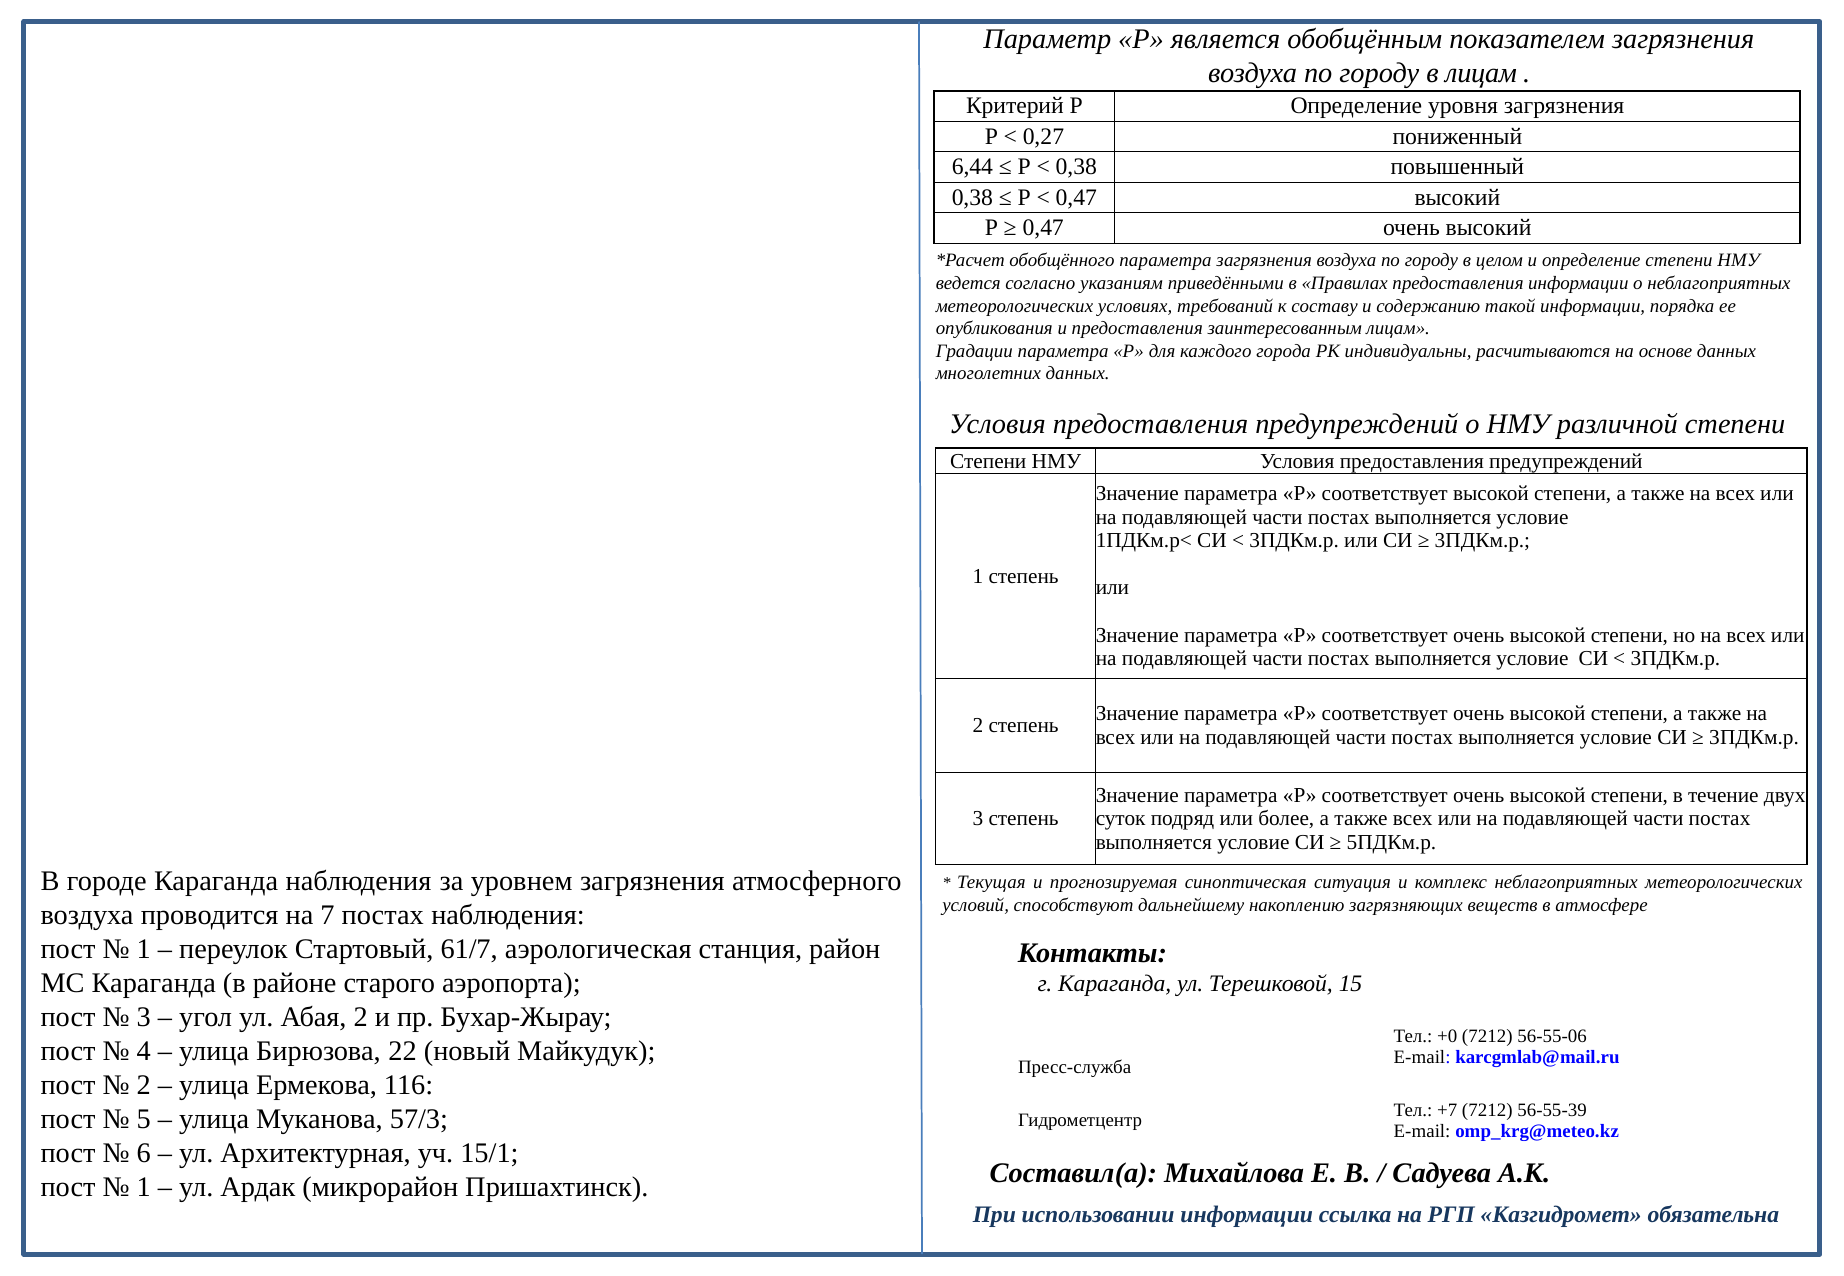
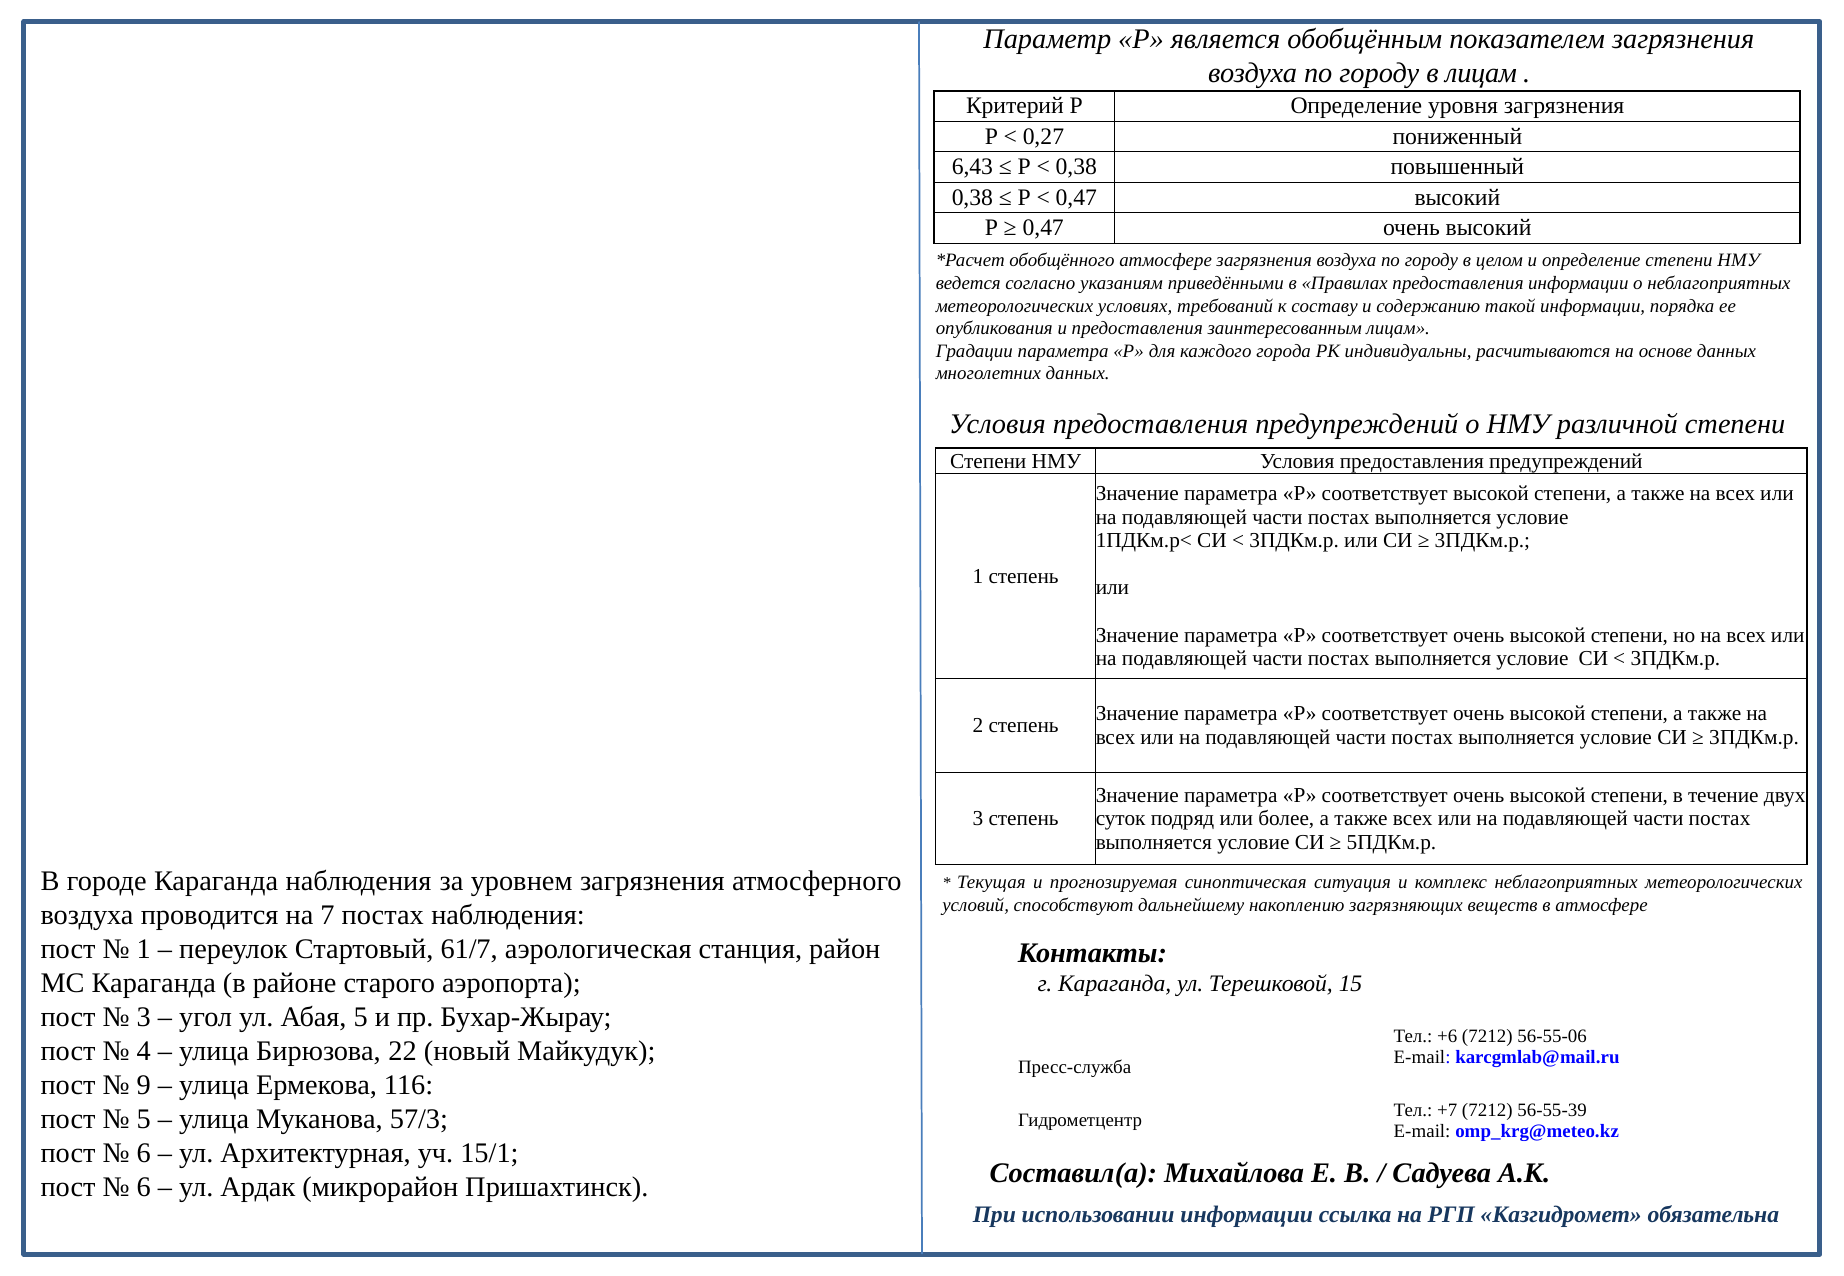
6,44: 6,44 -> 6,43
обобщённого параметра: параметра -> атмосфере
Абая 2: 2 -> 5
+0: +0 -> +6
2 at (144, 1086): 2 -> 9
1 at (144, 1188): 1 -> 6
